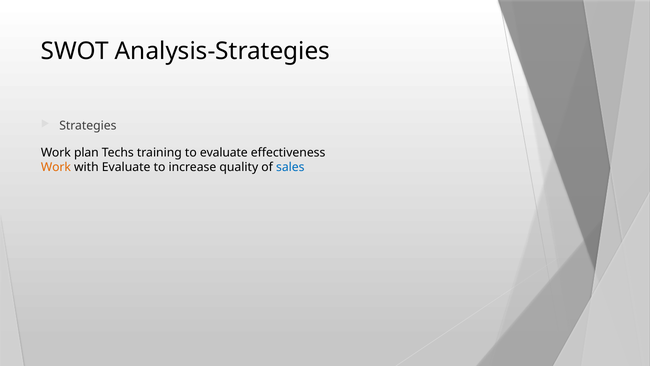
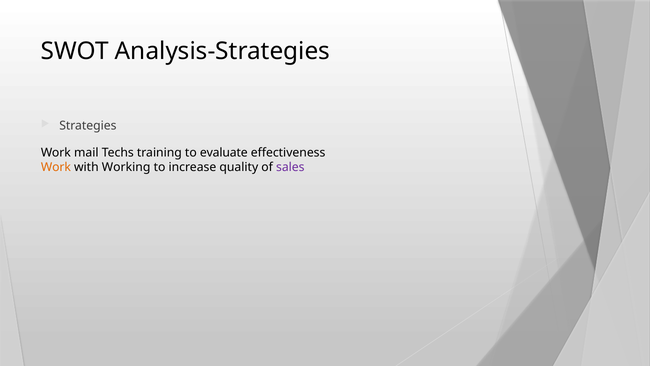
plan: plan -> mail
with Evaluate: Evaluate -> Working
sales colour: blue -> purple
